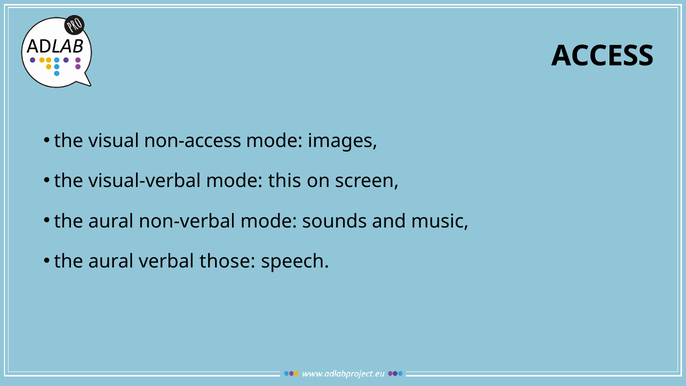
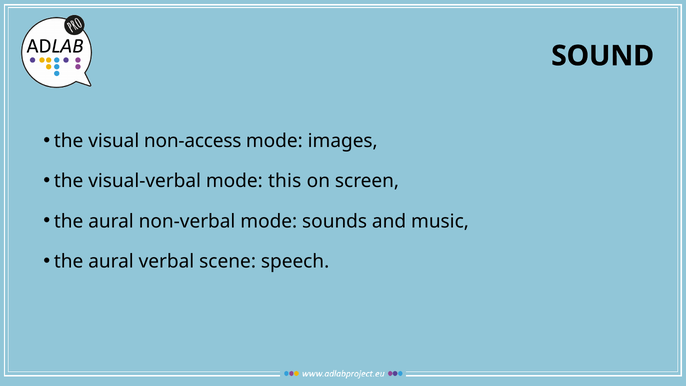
ACCESS: ACCESS -> SOUND
those: those -> scene
